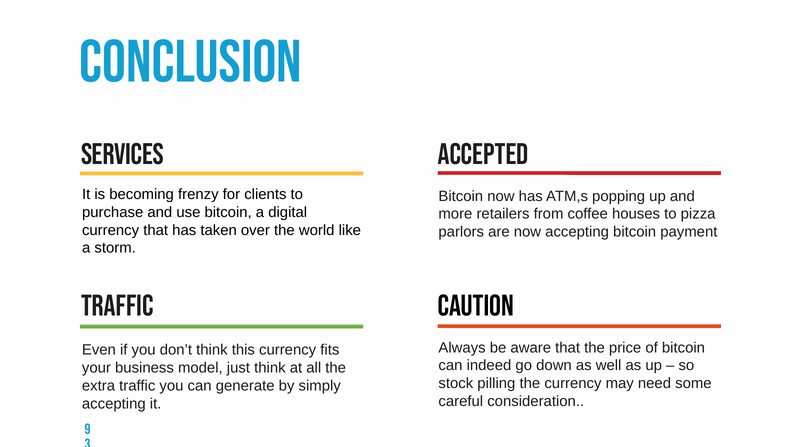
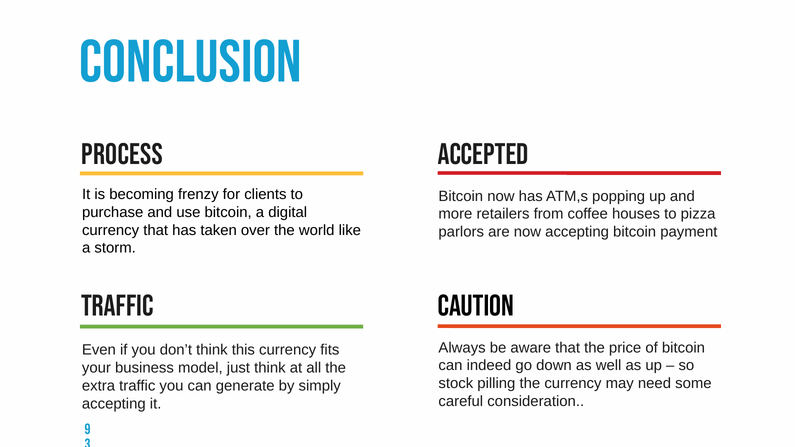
Services: Services -> Process
